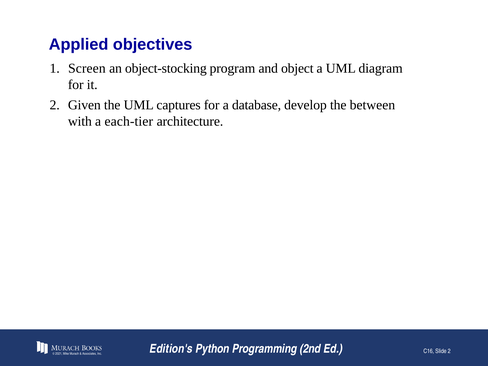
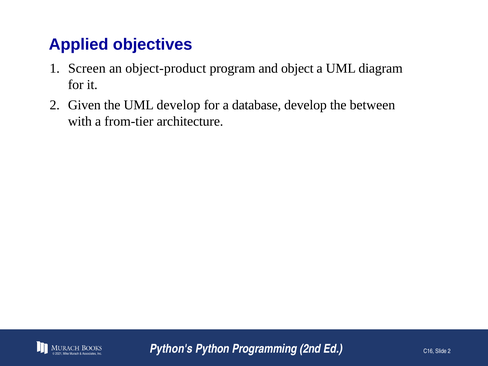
object-stocking: object-stocking -> object-product
UML captures: captures -> develop
each-tier: each-tier -> from-tier
Edition's: Edition's -> Python's
